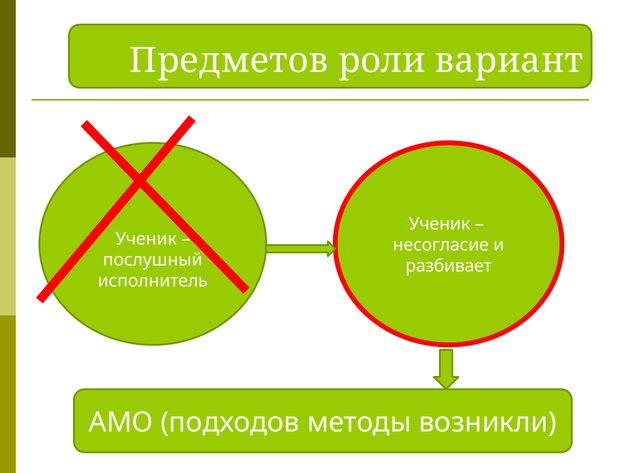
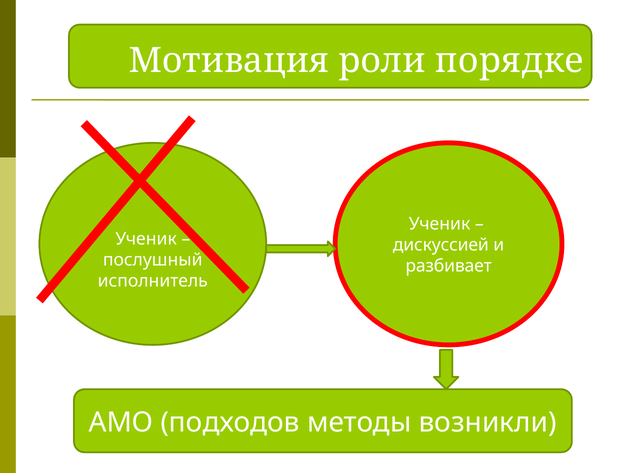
Предметов: Предметов -> Мотивация
вариант: вариант -> порядке
несогласие: несогласие -> дискуссией
